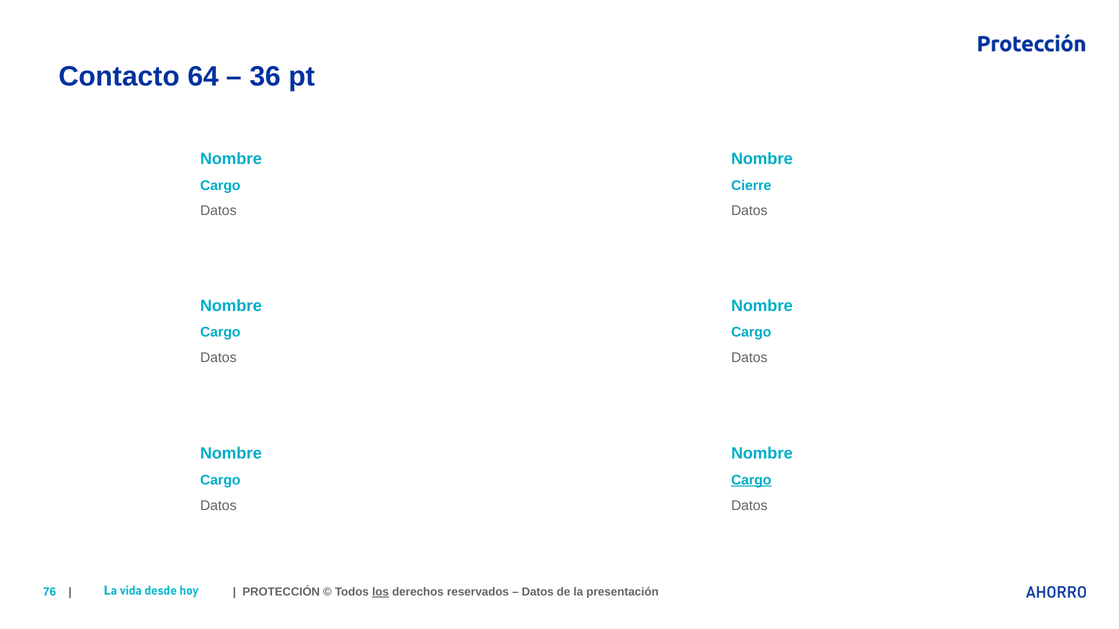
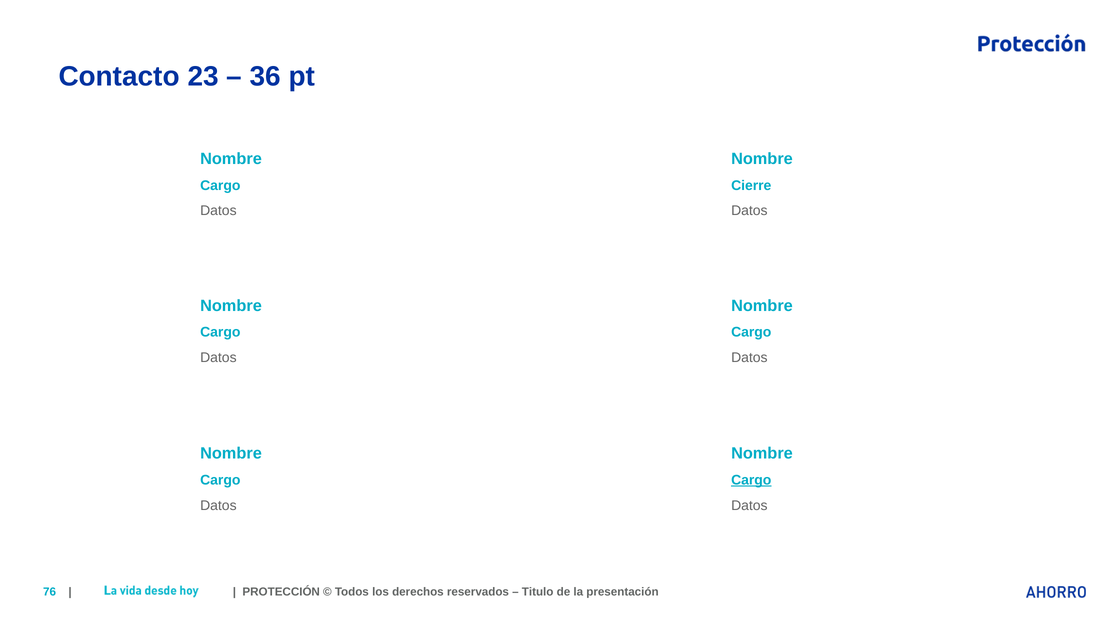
64: 64 -> 23
los underline: present -> none
Datos at (538, 593): Datos -> Titulo
